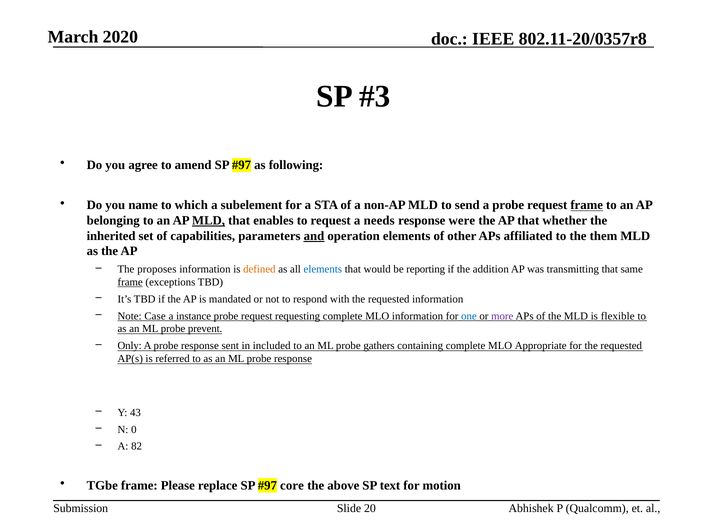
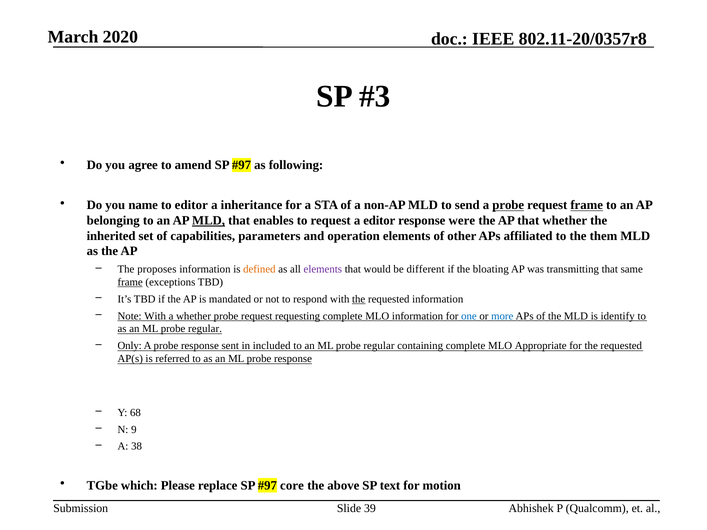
to which: which -> editor
subelement: subelement -> inheritance
probe at (508, 205) underline: none -> present
a needs: needs -> editor
and underline: present -> none
elements at (323, 269) colour: blue -> purple
reporting: reporting -> different
addition: addition -> bloating
the at (359, 299) underline: none -> present
Note Case: Case -> With
a instance: instance -> whether
more colour: purple -> blue
flexible: flexible -> identify
prevent at (205, 329): prevent -> regular
gathers at (379, 346): gathers -> regular
43: 43 -> 68
0: 0 -> 9
82: 82 -> 38
TGbe frame: frame -> which
20: 20 -> 39
